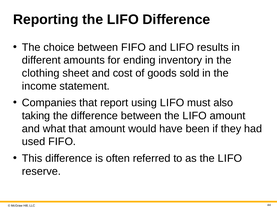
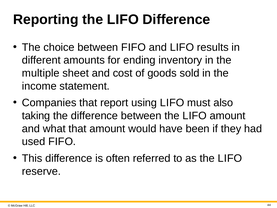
clothing: clothing -> multiple
